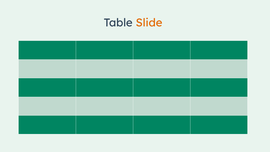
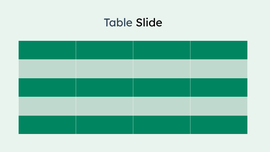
Slide colour: orange -> black
